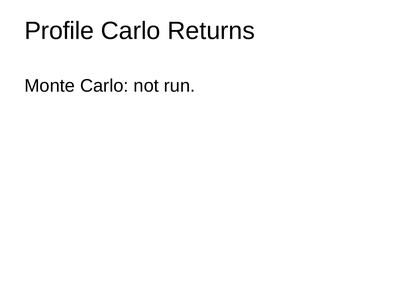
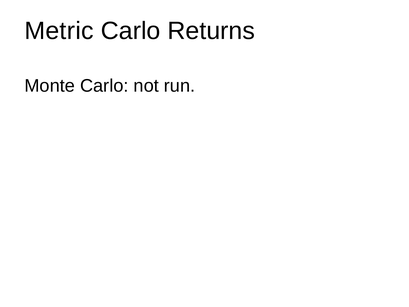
Profile: Profile -> Metric
